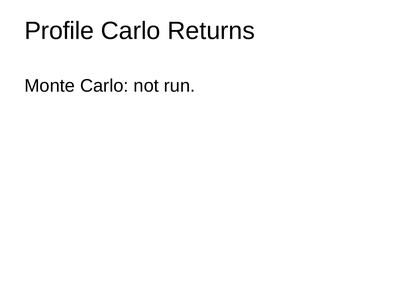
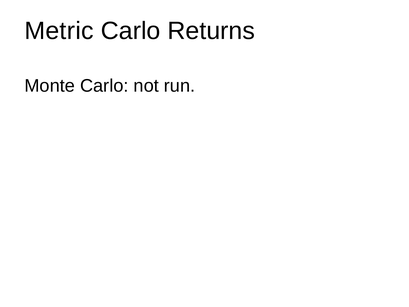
Profile: Profile -> Metric
